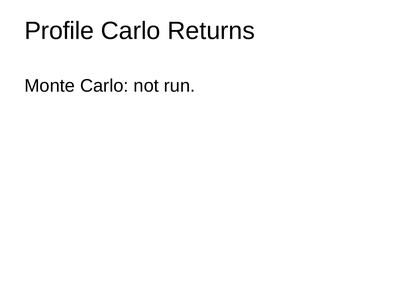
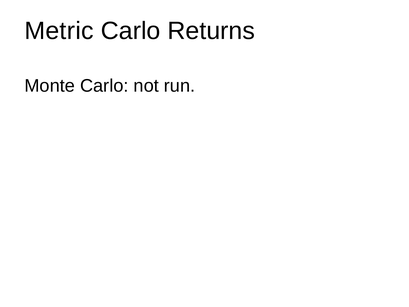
Profile: Profile -> Metric
